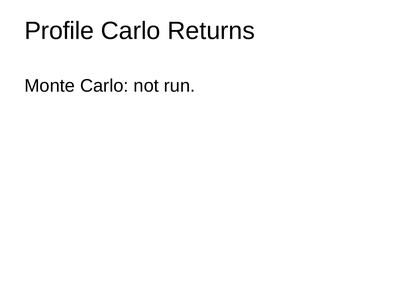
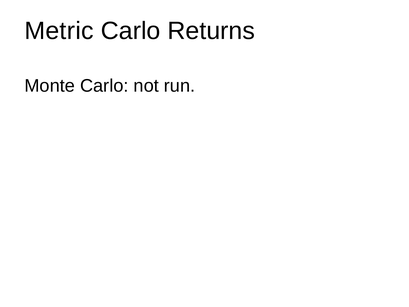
Profile: Profile -> Metric
